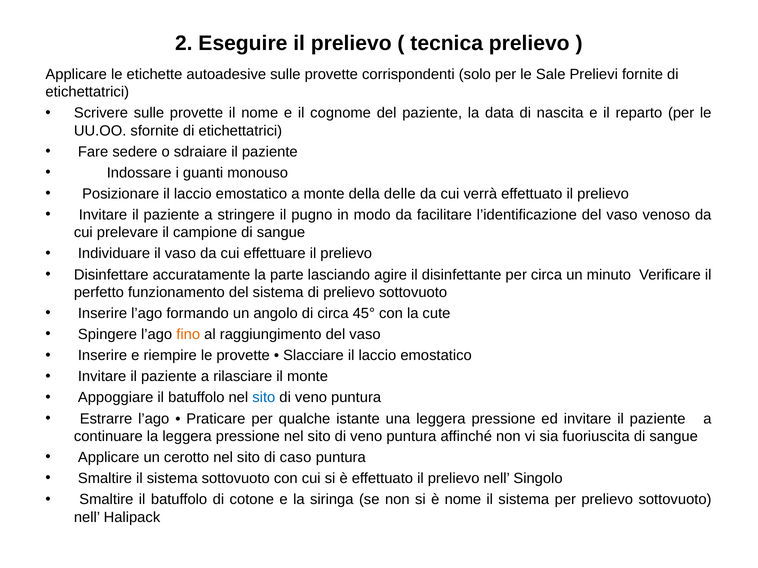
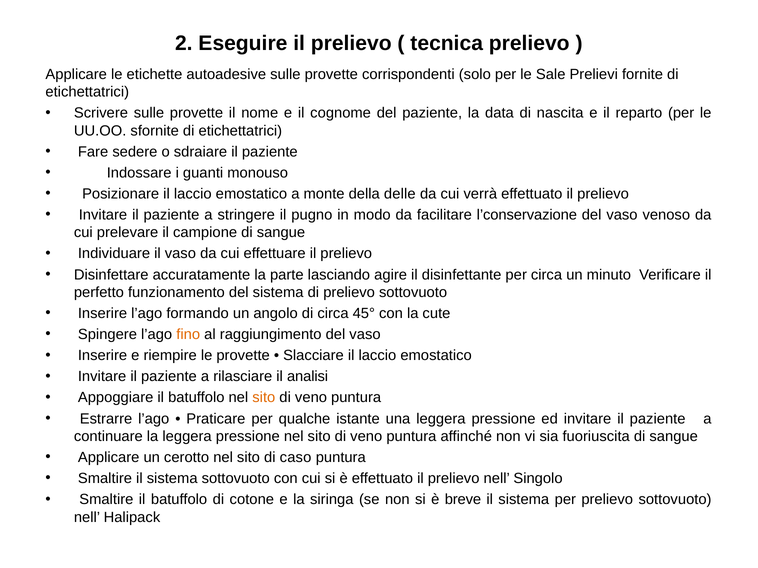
l’identificazione: l’identificazione -> l’conservazione
il monte: monte -> analisi
sito at (264, 398) colour: blue -> orange
è nome: nome -> breve
